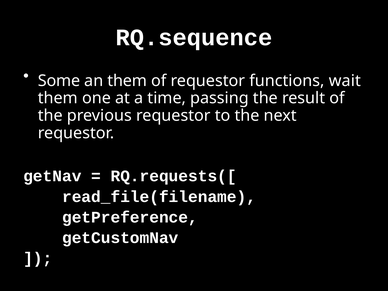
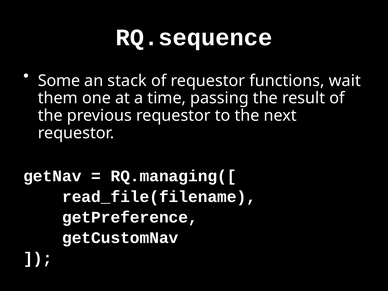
an them: them -> stack
RQ.requests([: RQ.requests([ -> RQ.managing([
